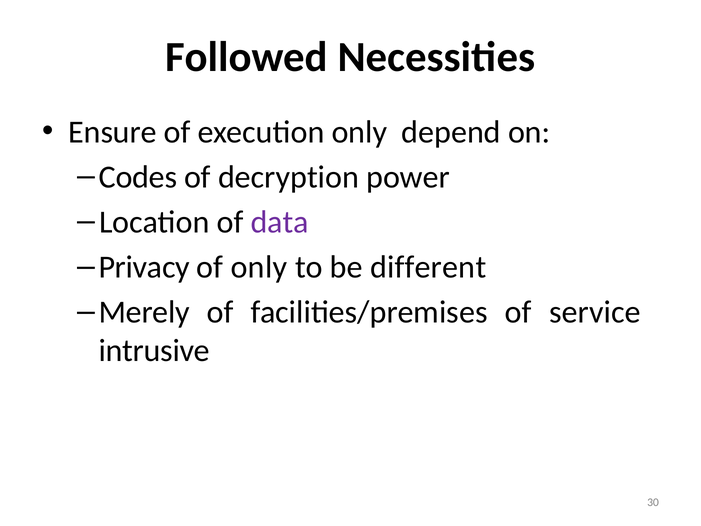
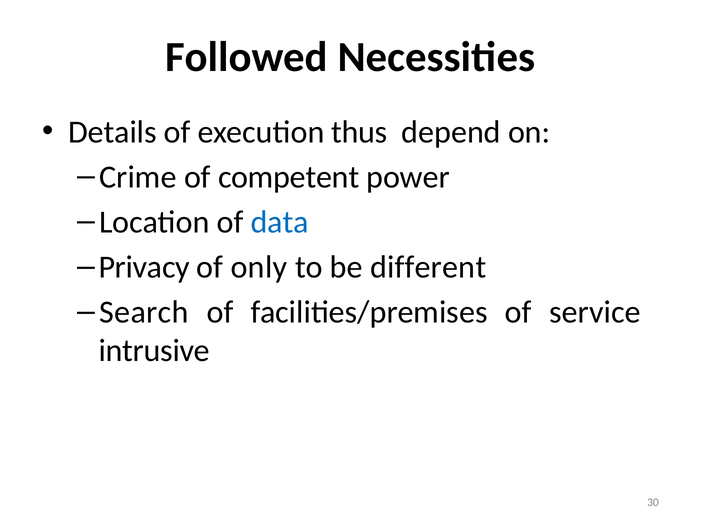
Ensure: Ensure -> Details
execution only: only -> thus
Codes: Codes -> Crime
decryption: decryption -> competent
data colour: purple -> blue
Merely: Merely -> Search
